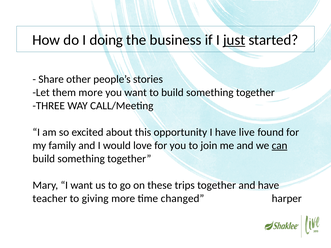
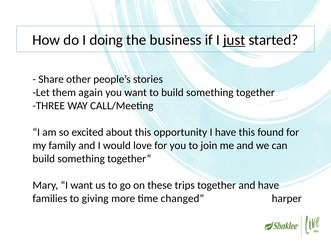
them more: more -> again
have live: live -> this
can underline: present -> none
teacher: teacher -> families
